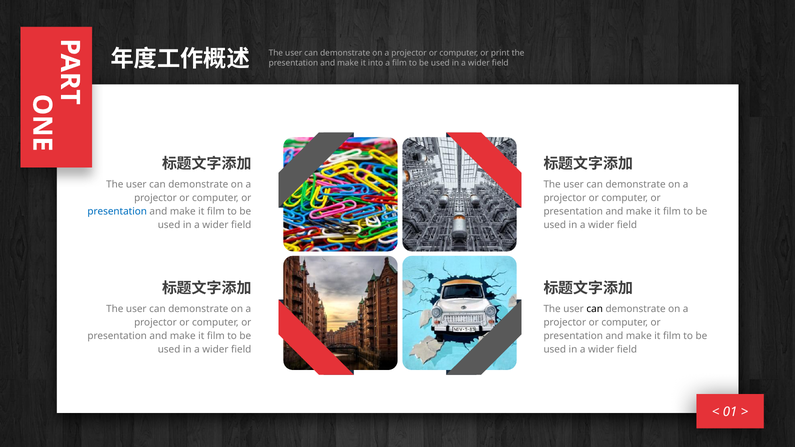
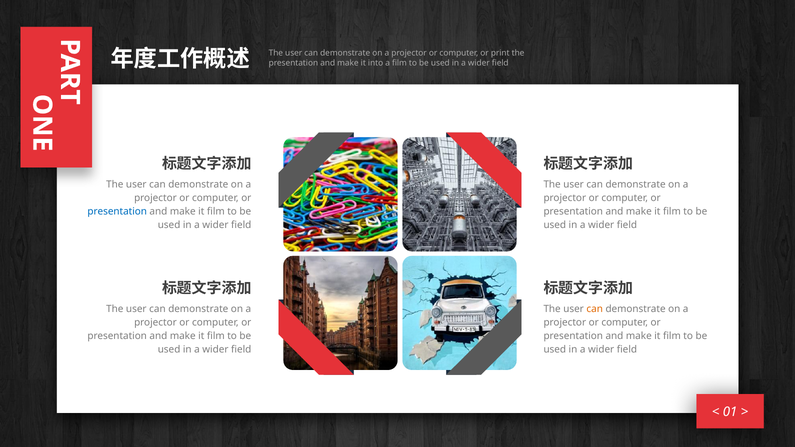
can at (595, 309) colour: black -> orange
